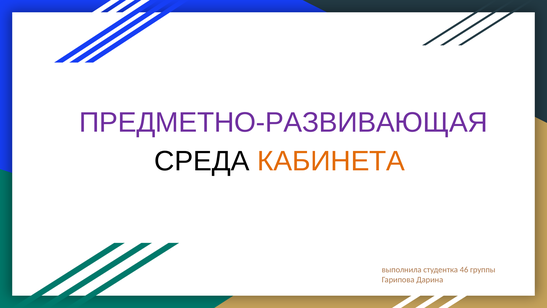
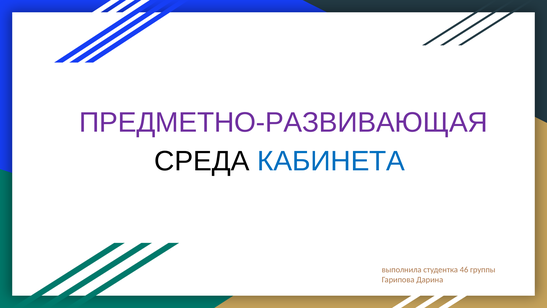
КАБИНЕТА colour: orange -> blue
